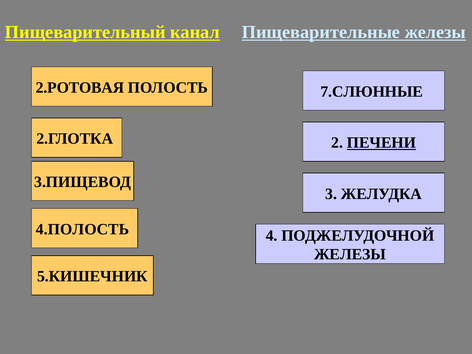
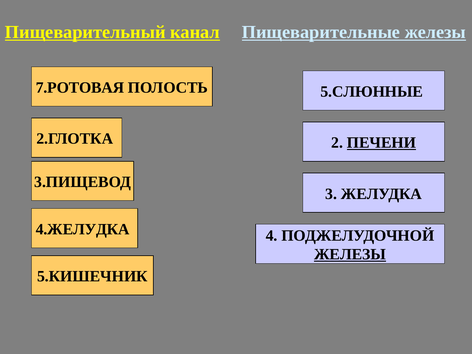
2.РОТОВАЯ: 2.РОТОВАЯ -> 7.РОТОВАЯ
7.СЛЮННЫЕ: 7.СЛЮННЫЕ -> 5.СЛЮННЫЕ
4.ПОЛОСТЬ: 4.ПОЛОСТЬ -> 4.ЖЕЛУДКА
ЖЕЛЕЗЫ at (350, 254) underline: none -> present
